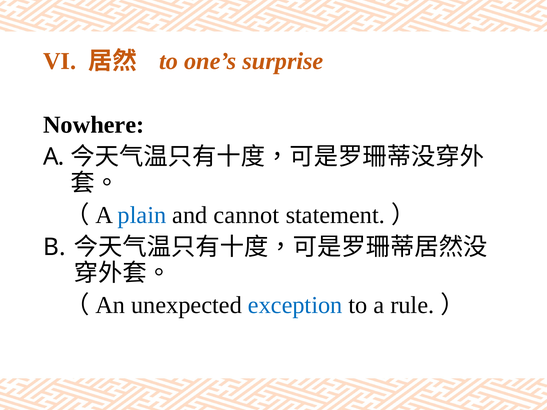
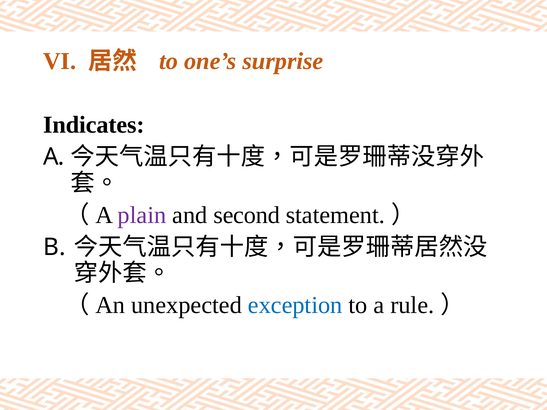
Nowhere: Nowhere -> Indicates
plain colour: blue -> purple
cannot: cannot -> second
